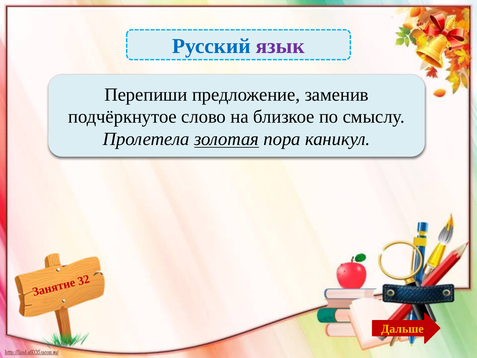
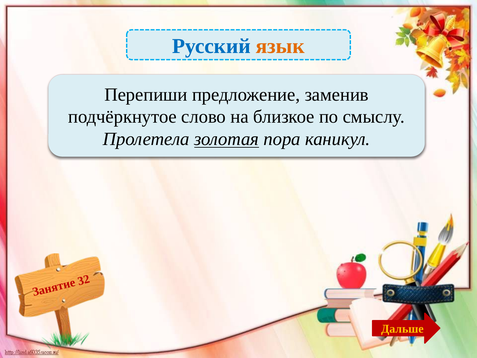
язык colour: purple -> orange
